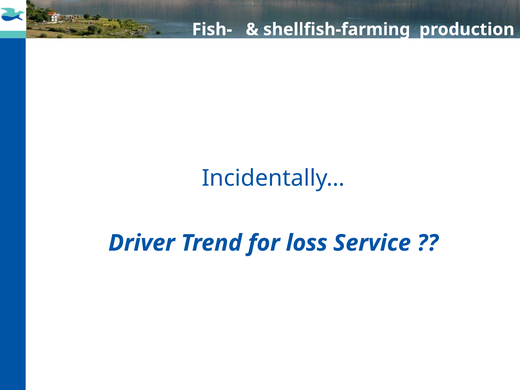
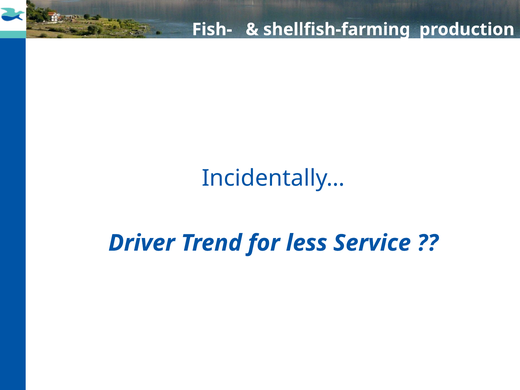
loss: loss -> less
